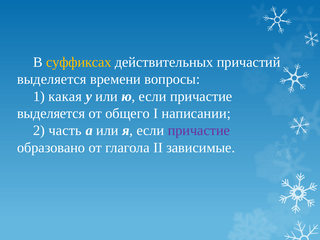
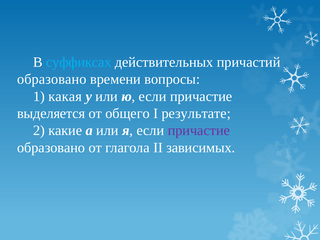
суффиксах colour: yellow -> light blue
выделяется at (52, 79): выделяется -> образовано
написании: написании -> результате
часть: часть -> какие
зависимые: зависимые -> зависимых
